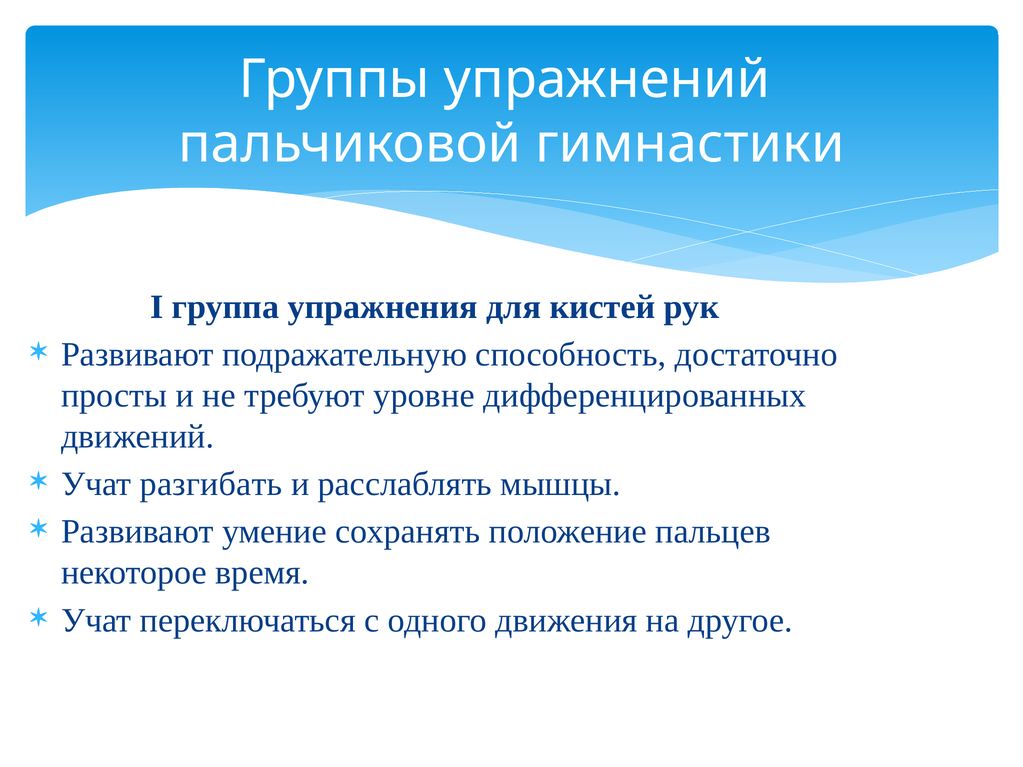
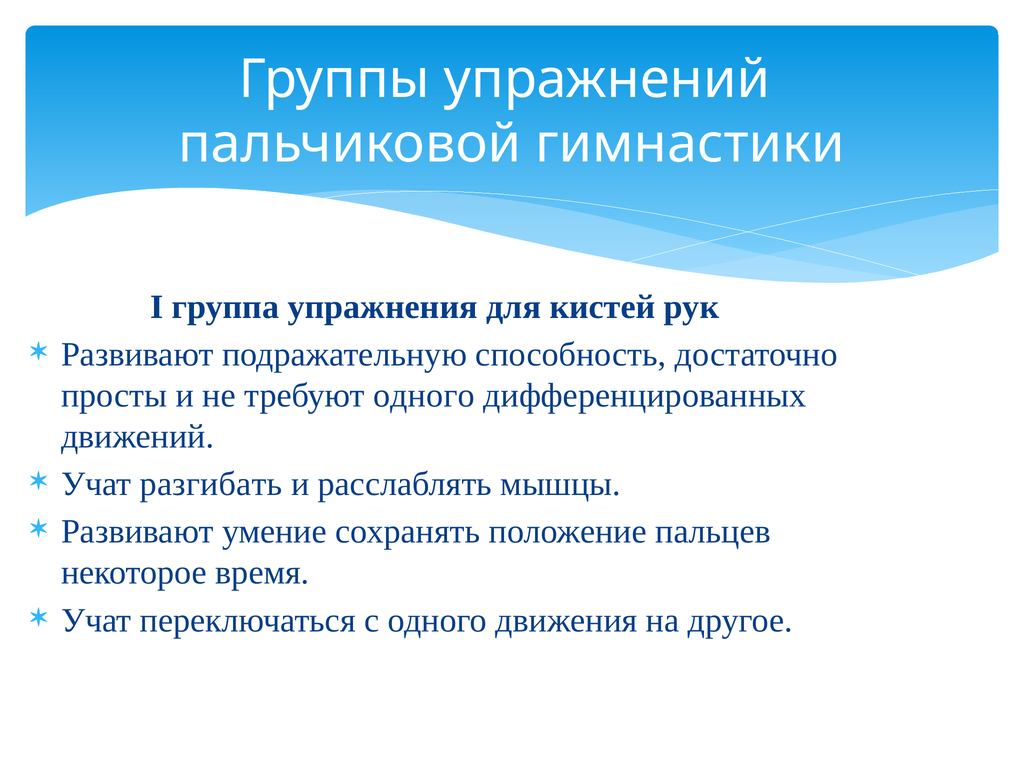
требуют уровне: уровне -> одного
